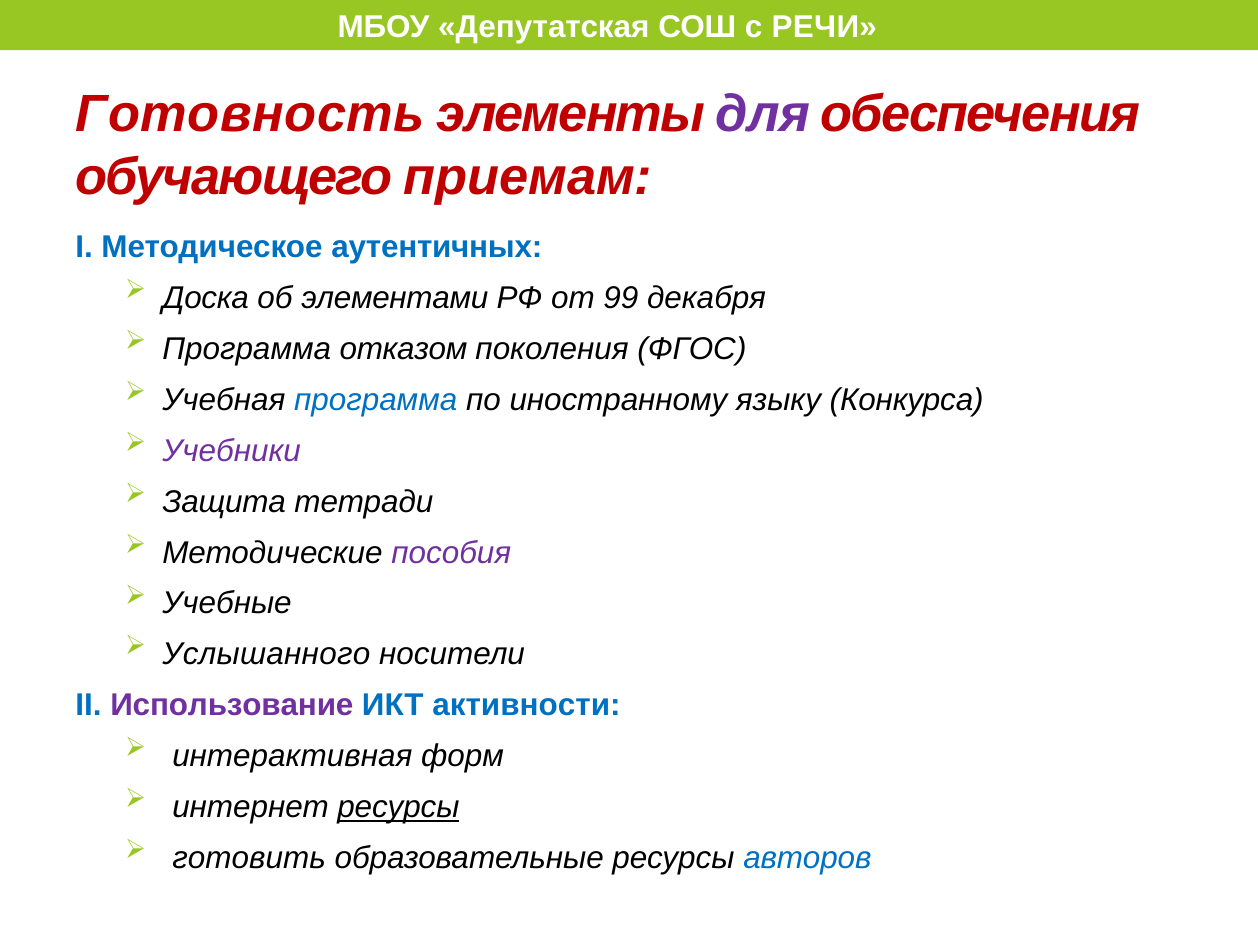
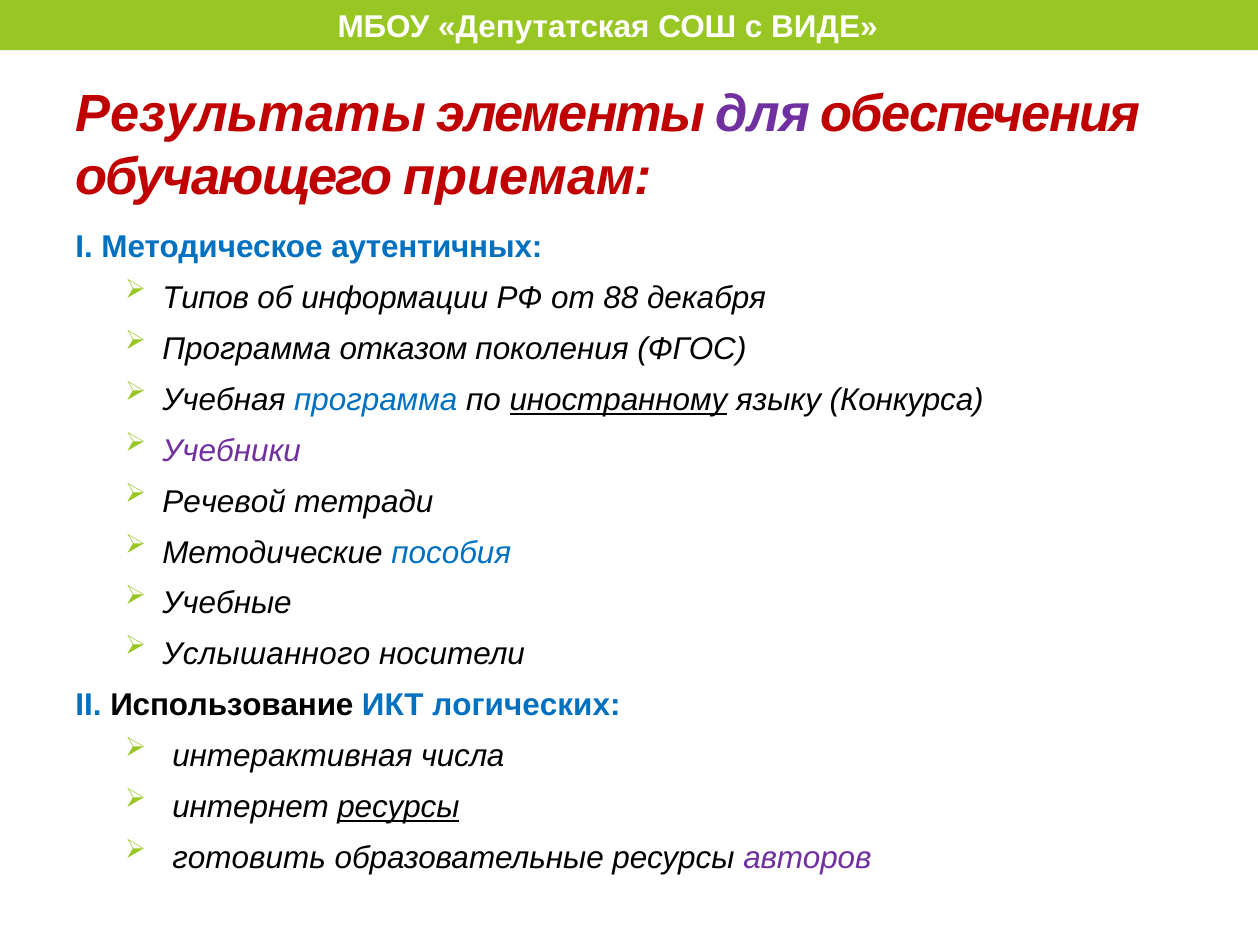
РЕЧИ: РЕЧИ -> ВИДЕ
Готовность: Готовность -> Результаты
Доска: Доска -> Типов
элементами: элементами -> информации
99: 99 -> 88
иностранному underline: none -> present
Защита: Защита -> Речевой
пособия colour: purple -> blue
Использование colour: purple -> black
активности: активности -> логических
форм: форм -> числа
авторов colour: blue -> purple
